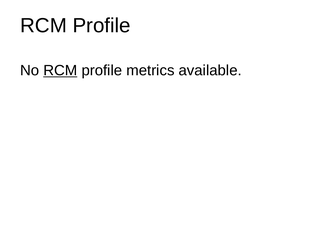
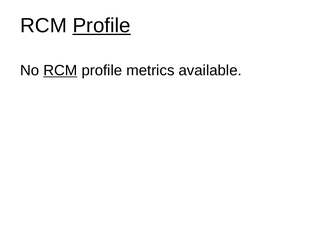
Profile at (102, 26) underline: none -> present
